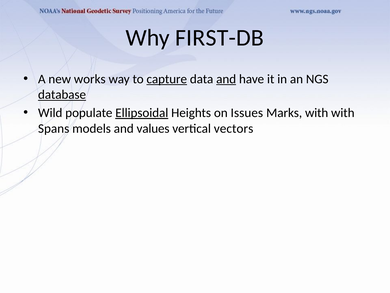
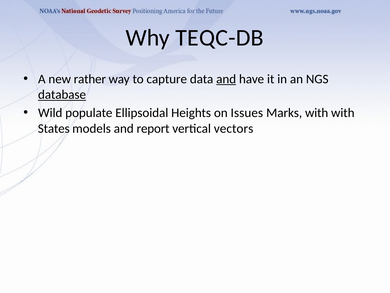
FIRST-DB: FIRST-DB -> TEQC-DB
works: works -> rather
capture underline: present -> none
Ellipsoidal underline: present -> none
Spans: Spans -> States
values: values -> report
